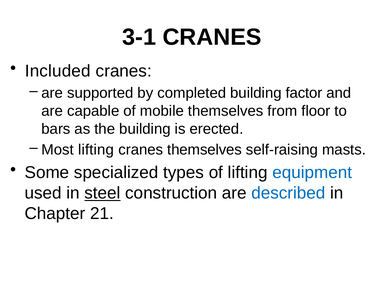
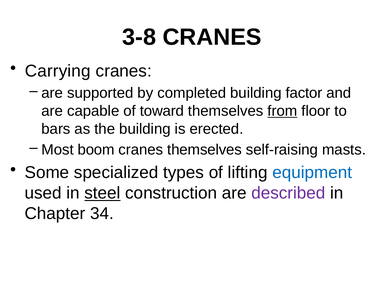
3-1: 3-1 -> 3-8
Included: Included -> Carrying
mobile: mobile -> toward
from underline: none -> present
Most lifting: lifting -> boom
described colour: blue -> purple
21: 21 -> 34
